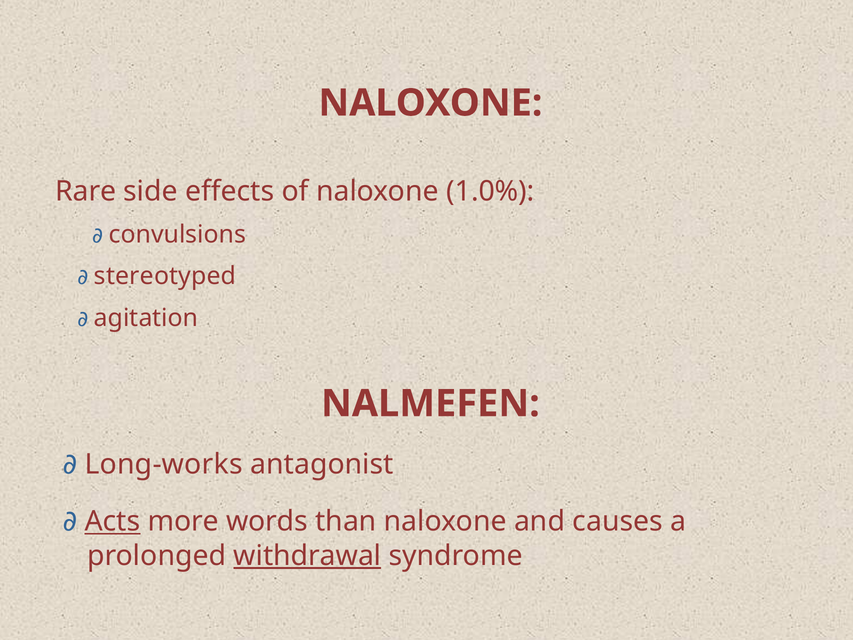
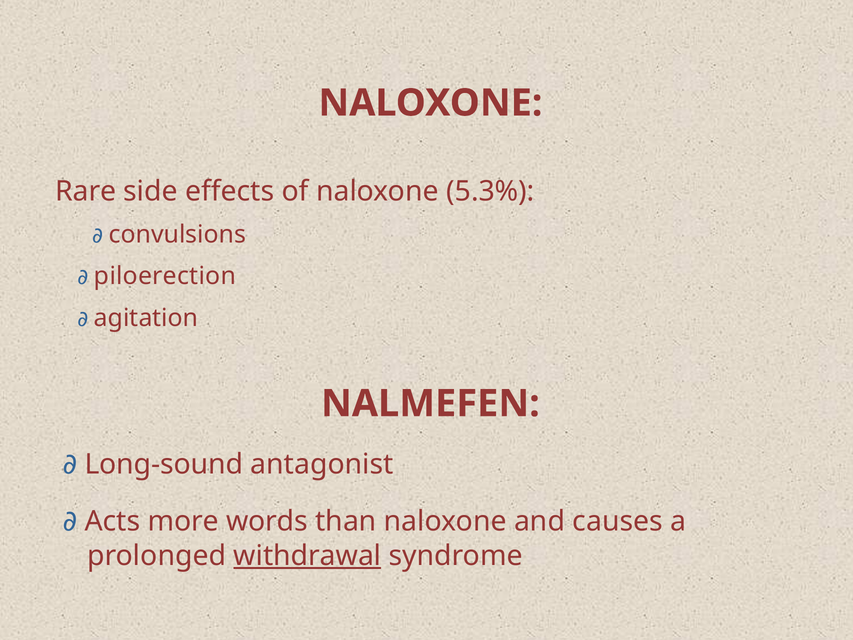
1.0%: 1.0% -> 5.3%
stereotyped: stereotyped -> piloerection
Long-works: Long-works -> Long-sound
Acts underline: present -> none
